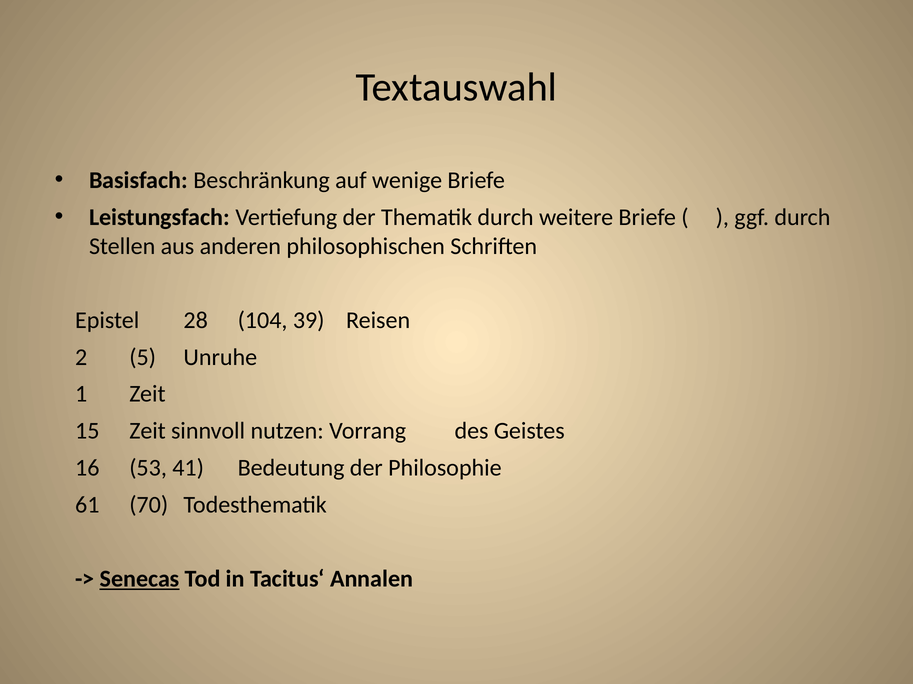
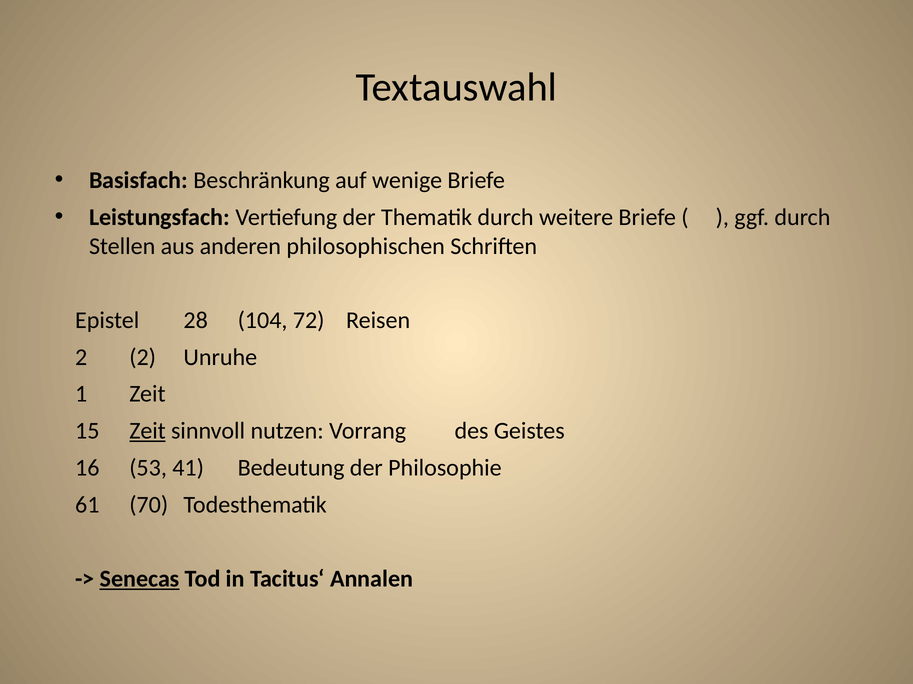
39: 39 -> 72
2 5: 5 -> 2
Zeit at (148, 432) underline: none -> present
